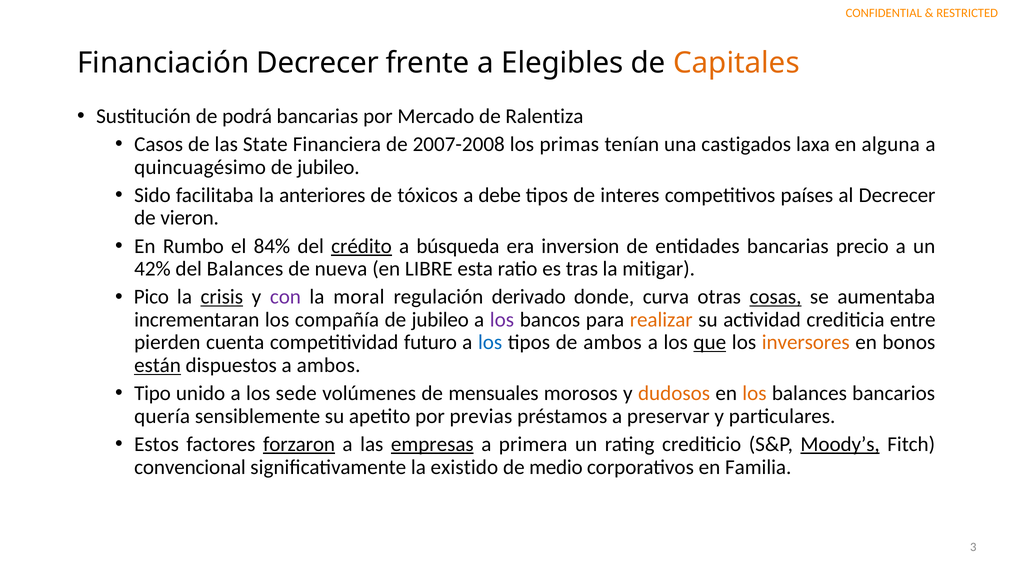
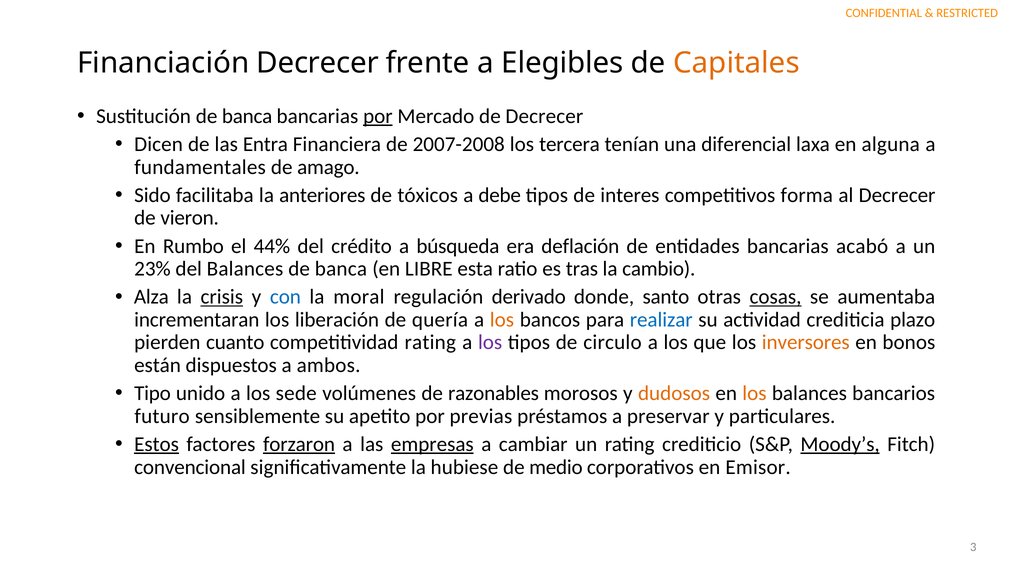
Sustitución de podrá: podrá -> banca
por at (378, 116) underline: none -> present
de Ralentiza: Ralentiza -> Decrecer
Casos: Casos -> Dicen
State: State -> Entra
primas: primas -> tercera
castigados: castigados -> diferencial
quincuagésimo: quincuagésimo -> fundamentales
jubileo at (328, 167): jubileo -> amago
países: países -> forma
84%: 84% -> 44%
crédito underline: present -> none
inversion: inversion -> deflación
precio: precio -> acabó
42%: 42% -> 23%
nueva at (341, 269): nueva -> banca
mitigar: mitigar -> cambio
Pico: Pico -> Alza
con colour: purple -> blue
curva: curva -> santo
compañía: compañía -> liberación
jubileo at (440, 320): jubileo -> quería
los at (502, 320) colour: purple -> orange
realizar colour: orange -> blue
entre: entre -> plazo
cuenta: cuenta -> cuanto
competitividad futuro: futuro -> rating
los at (490, 342) colour: blue -> purple
de ambos: ambos -> circulo
que underline: present -> none
están underline: present -> none
mensuales: mensuales -> razonables
quería: quería -> futuro
Estos underline: none -> present
primera: primera -> cambiar
existido: existido -> hubiese
Familia: Familia -> Emisor
